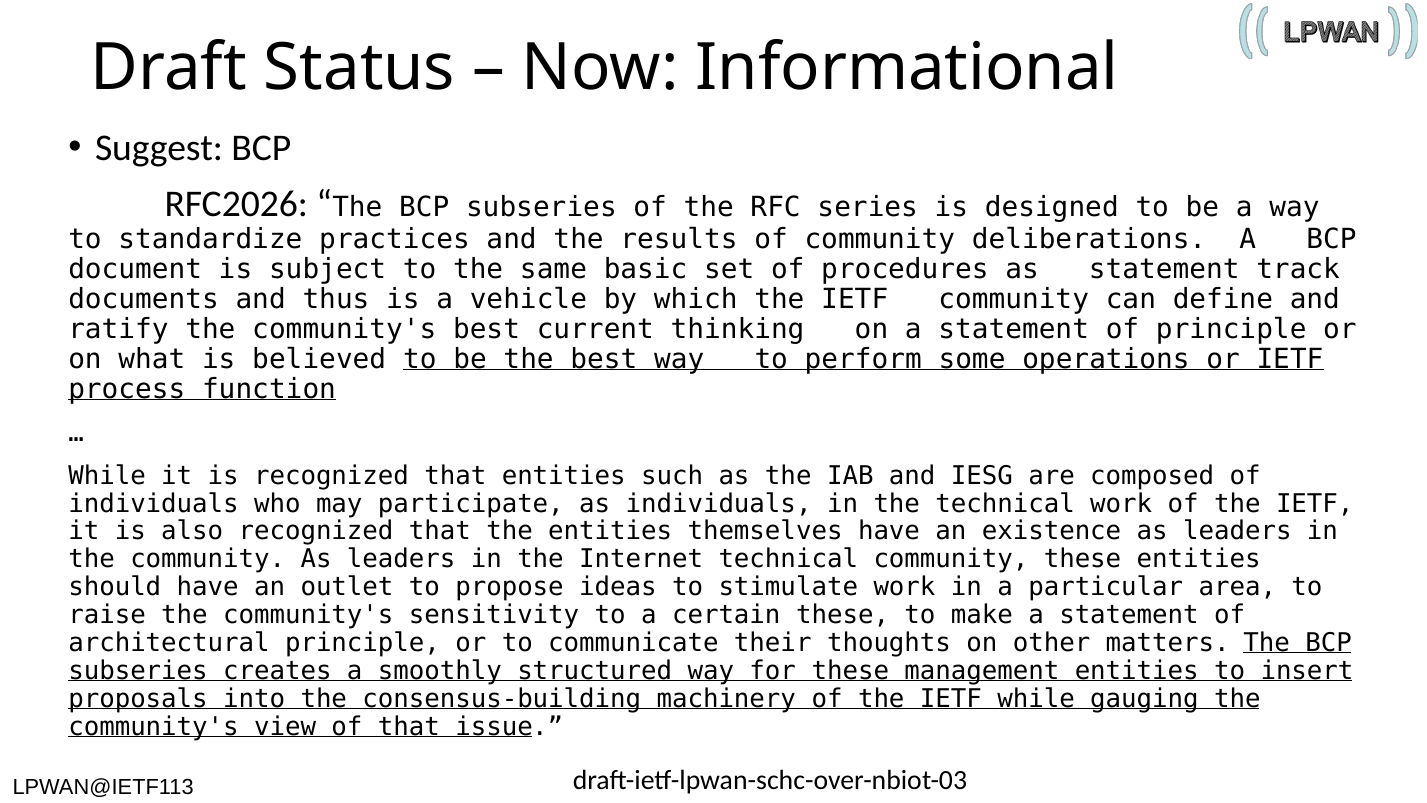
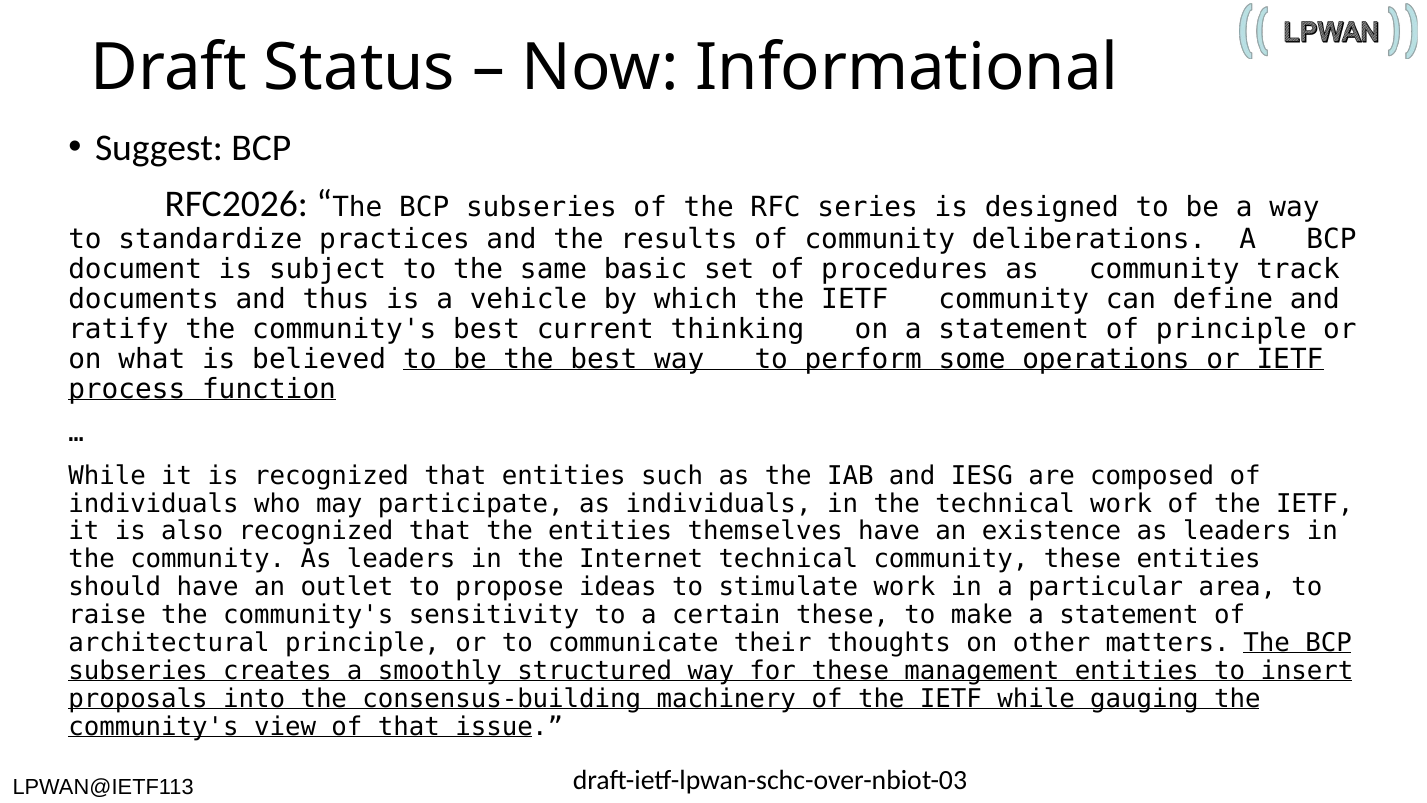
as statement: statement -> community
